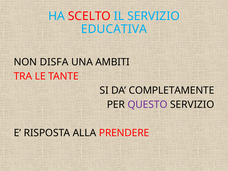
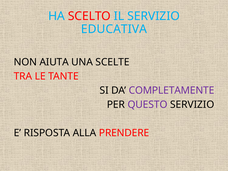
DISFA: DISFA -> AIUTA
AMBITI: AMBITI -> SCELTE
COMPLETAMENTE colour: black -> purple
